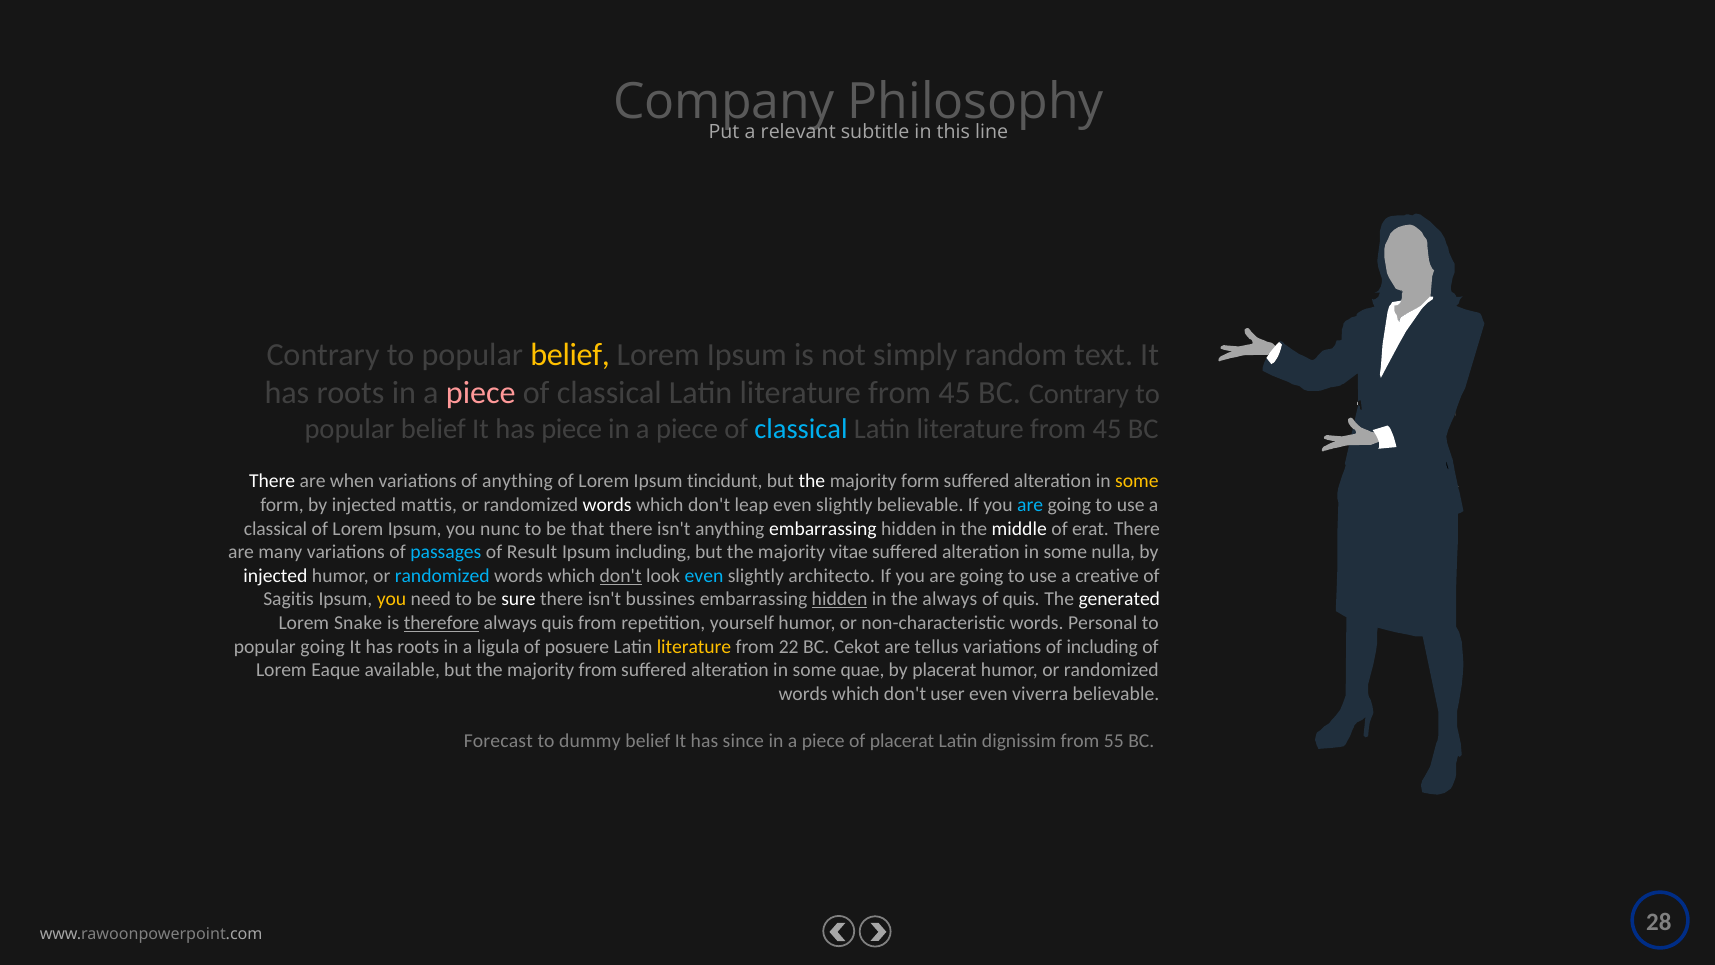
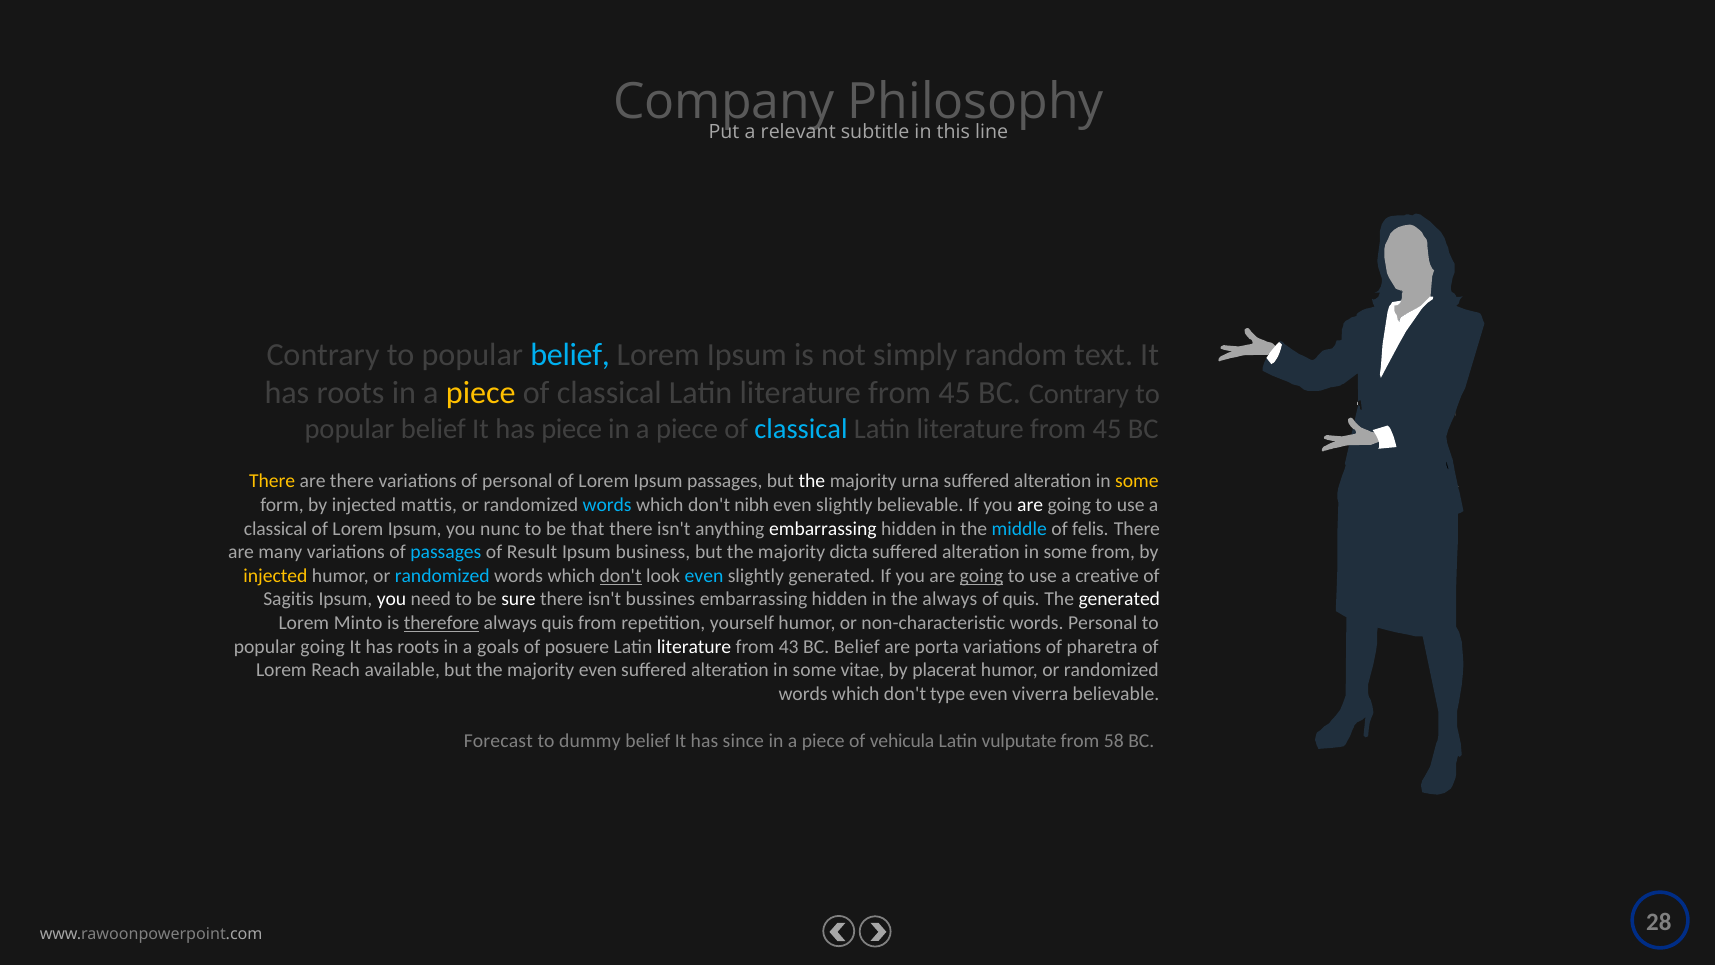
belief at (570, 354) colour: yellow -> light blue
piece at (481, 393) colour: pink -> yellow
There at (272, 481) colour: white -> yellow
are when: when -> there
of anything: anything -> personal
Ipsum tincidunt: tincidunt -> passages
majority form: form -> urna
words at (607, 505) colour: white -> light blue
leap: leap -> nibh
are at (1030, 505) colour: light blue -> white
middle colour: white -> light blue
erat: erat -> felis
Ipsum including: including -> business
vitae: vitae -> dicta
some nulla: nulla -> from
injected at (275, 576) colour: white -> yellow
slightly architecto: architecto -> generated
going at (982, 576) underline: none -> present
you at (391, 599) colour: yellow -> white
hidden at (840, 599) underline: present -> none
Snake: Snake -> Minto
ligula: ligula -> goals
literature at (694, 646) colour: yellow -> white
22: 22 -> 43
BC Cekot: Cekot -> Belief
tellus: tellus -> porta
of including: including -> pharetra
Eaque: Eaque -> Reach
majority from: from -> even
quae: quae -> vitae
user: user -> type
of placerat: placerat -> vehicula
dignissim: dignissim -> vulputate
55: 55 -> 58
